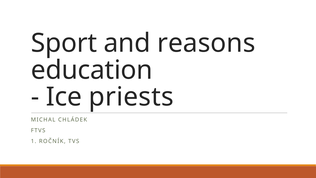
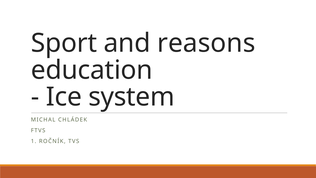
priests: priests -> system
